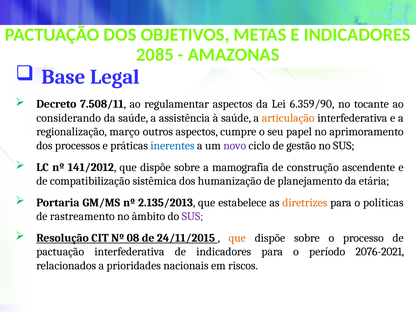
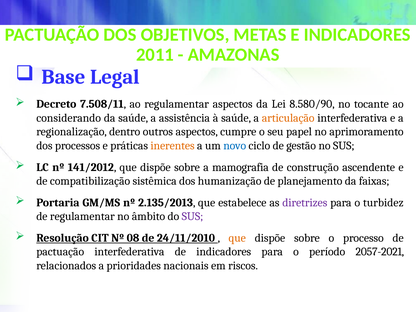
2085: 2085 -> 2011
6.359/90: 6.359/90 -> 8.580/90
março: março -> dentro
inerentes colour: blue -> orange
novo colour: purple -> blue
etária: etária -> faixas
diretrizes colour: orange -> purple
políticas: políticas -> turbidez
de rastreamento: rastreamento -> regulamentar
24/11/2015: 24/11/2015 -> 24/11/2010
2076-2021: 2076-2021 -> 2057-2021
